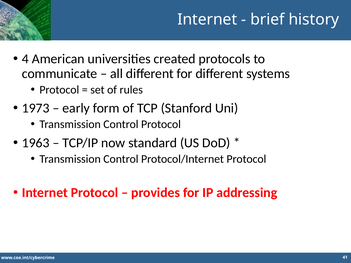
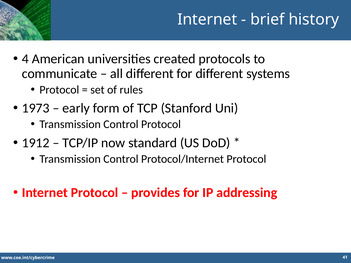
1963: 1963 -> 1912
